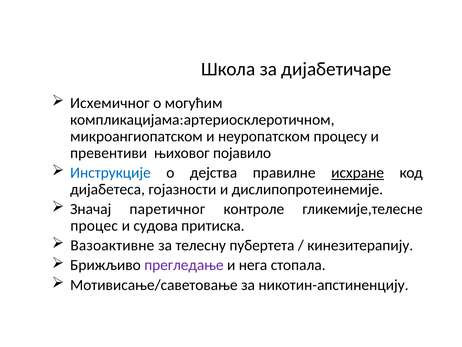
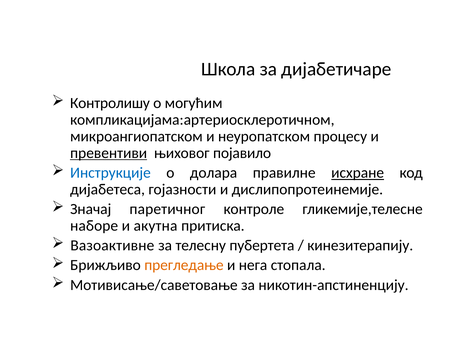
Исхемичног: Исхемичног -> Контролишу
превентиви underline: none -> present
дејства: дејства -> долара
процес: процес -> наборе
судова: судова -> акутна
прегледање colour: purple -> orange
